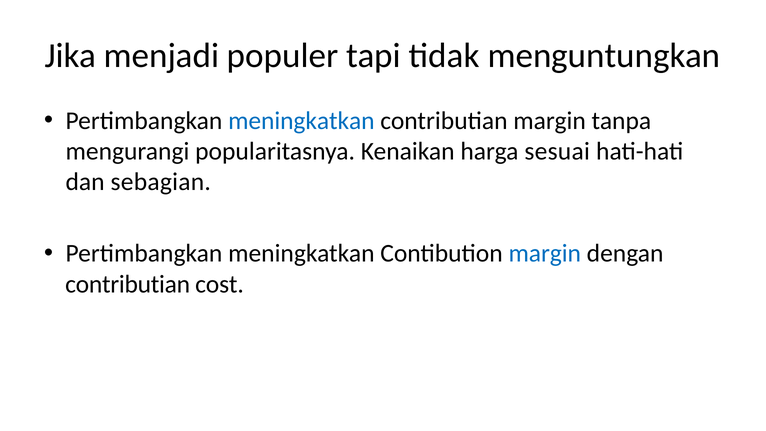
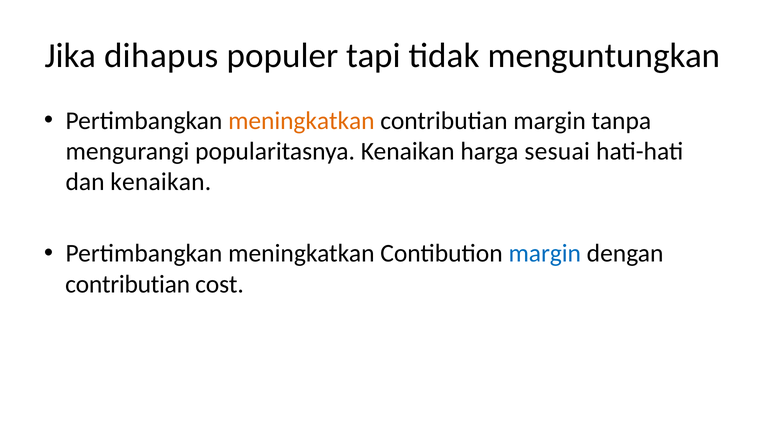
menjadi: menjadi -> dihapus
meningkatkan at (301, 121) colour: blue -> orange
dan sebagian: sebagian -> kenaikan
